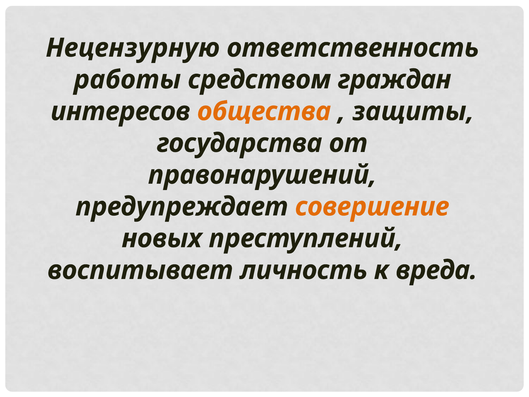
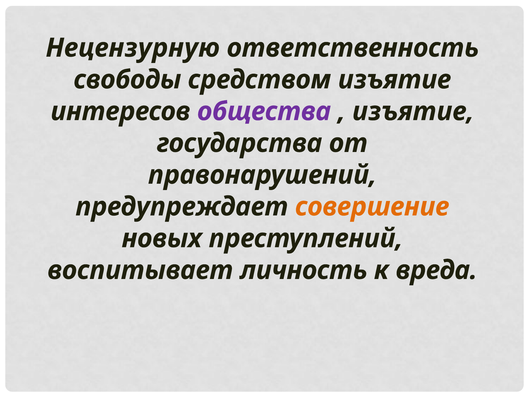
работы: работы -> свободы
средством граждан: граждан -> изъятие
общества colour: orange -> purple
защиты at (413, 111): защиты -> изъятие
